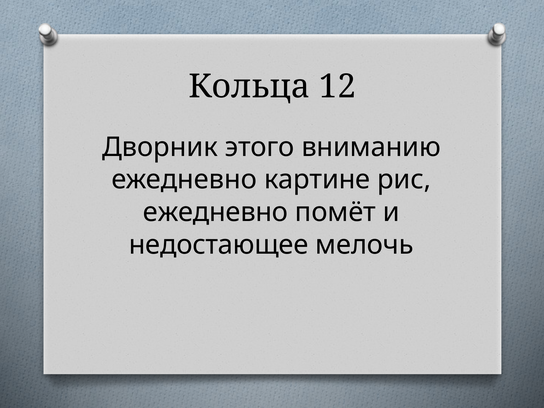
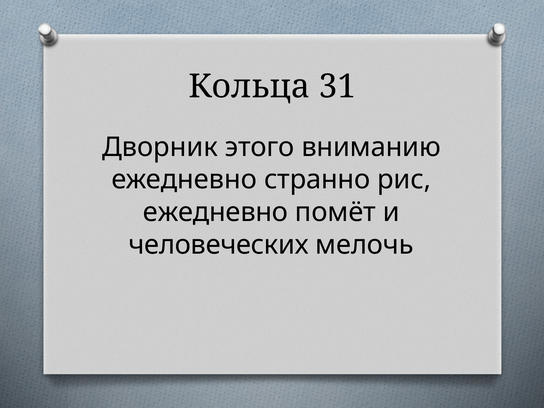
12: 12 -> 31
картине: картине -> странно
недостающее: недостающее -> человеческих
